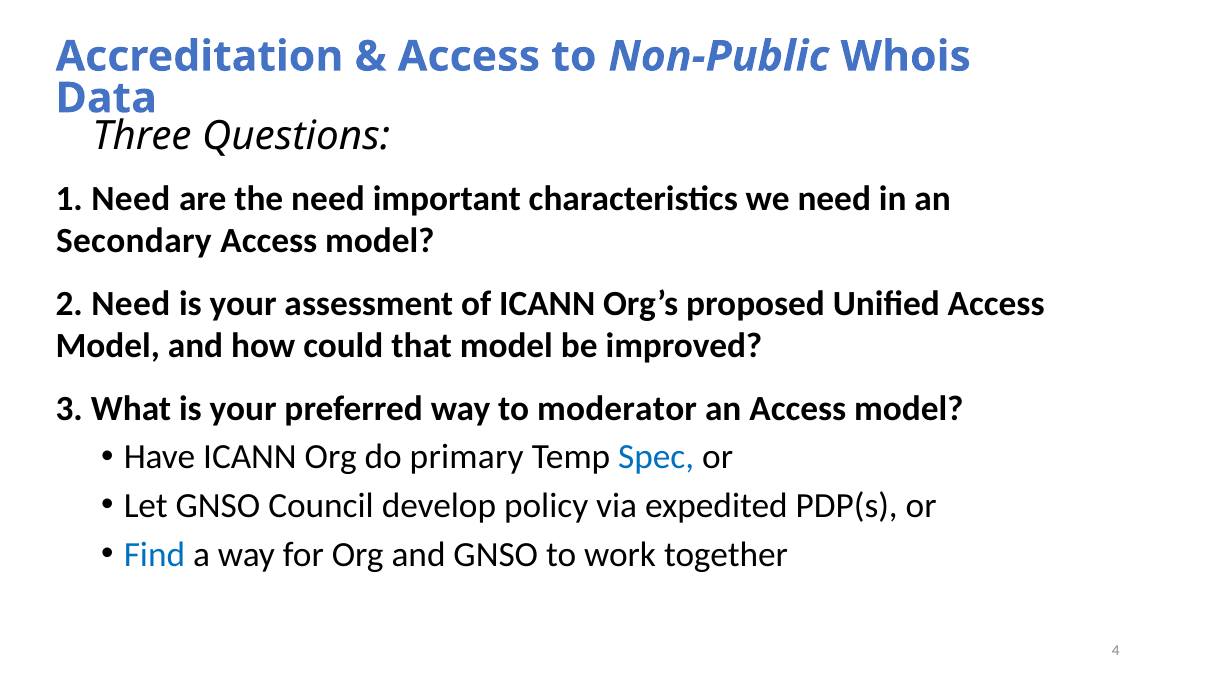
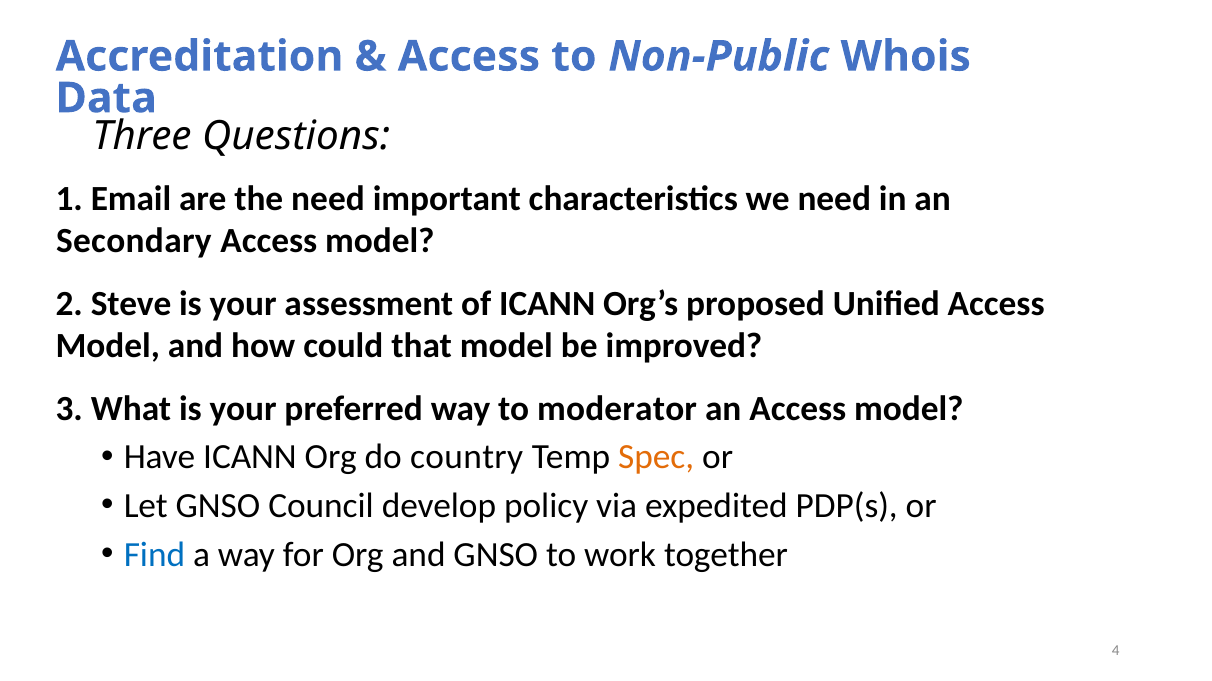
1 Need: Need -> Email
2 Need: Need -> Steve
primary: primary -> country
Spec colour: blue -> orange
